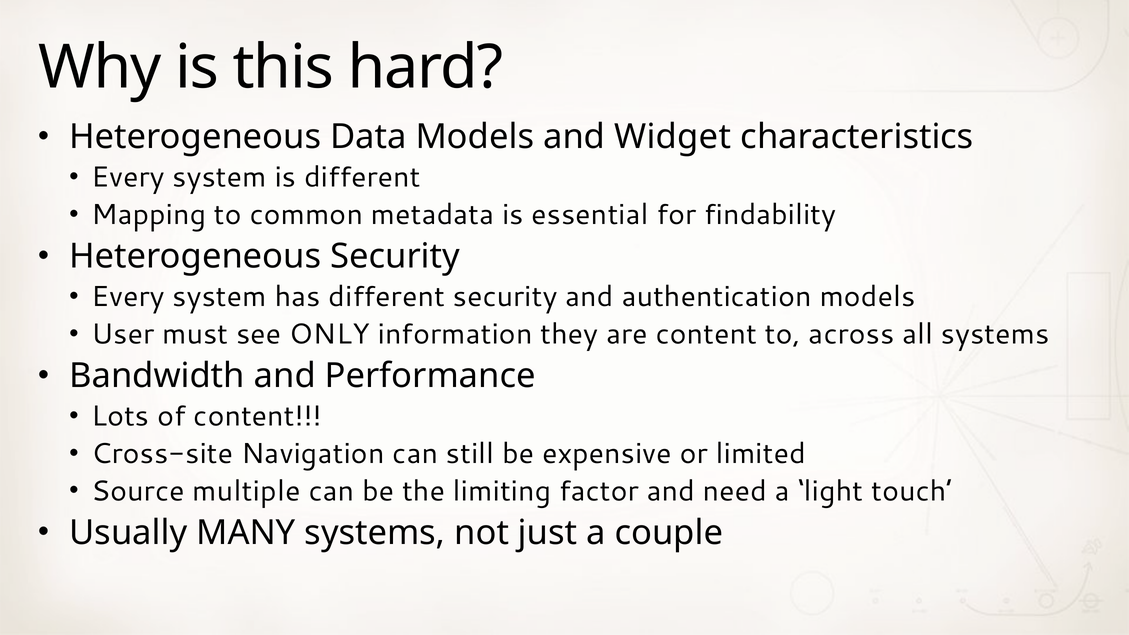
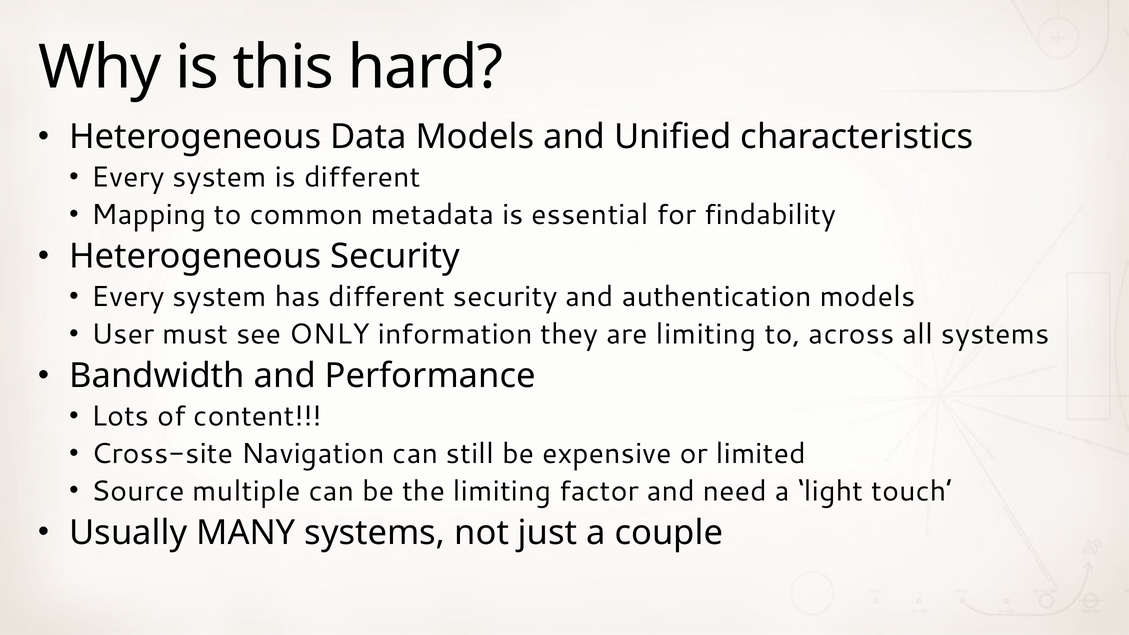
Widget: Widget -> Unified
are content: content -> limiting
